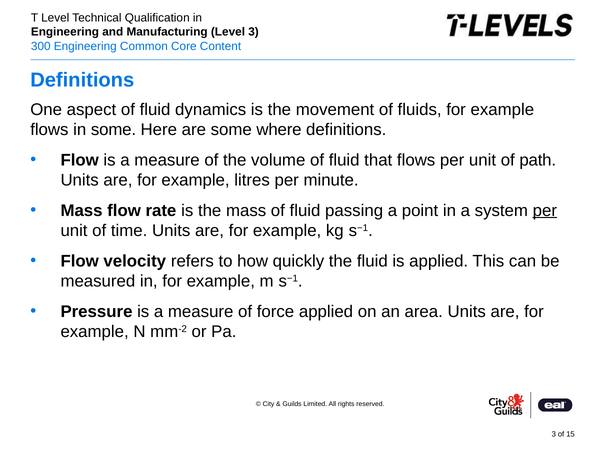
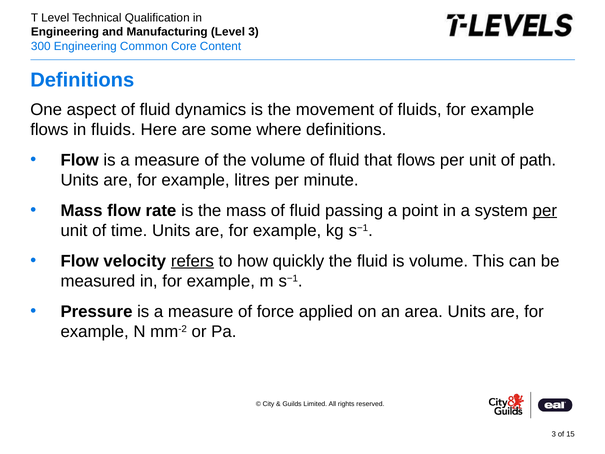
in some: some -> fluids
refers underline: none -> present
is applied: applied -> volume
